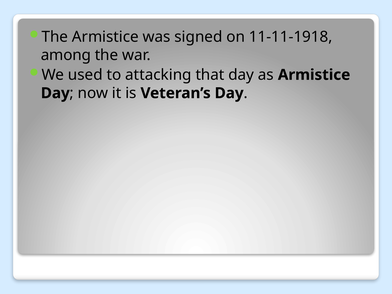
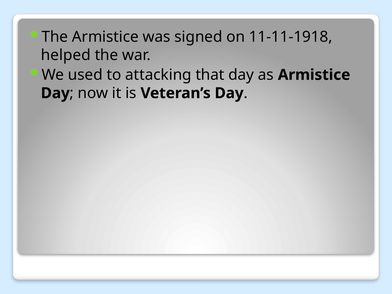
among: among -> helped
